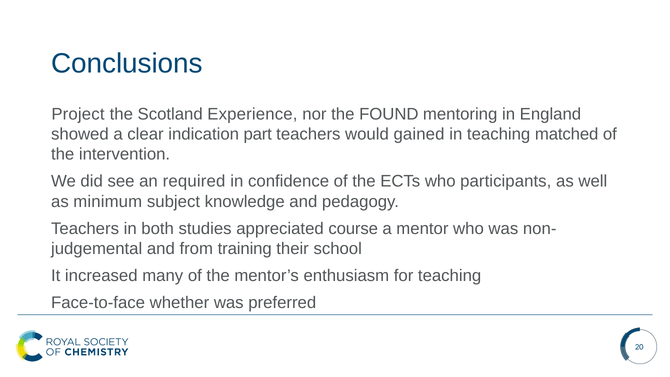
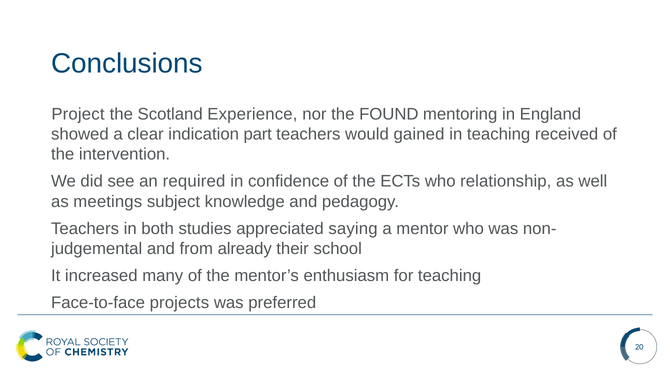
matched: matched -> received
participants: participants -> relationship
minimum: minimum -> meetings
course: course -> saying
training: training -> already
whether: whether -> projects
